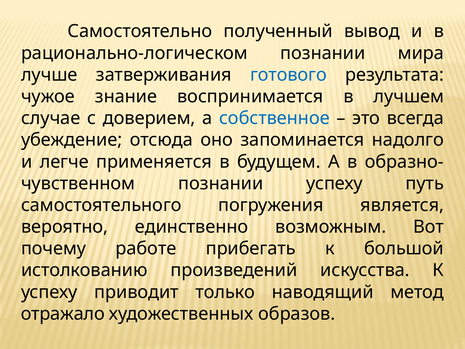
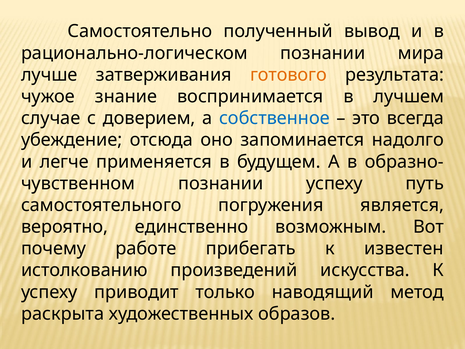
готового colour: blue -> orange
большой: большой -> известен
отражало: отражало -> раскрыта
